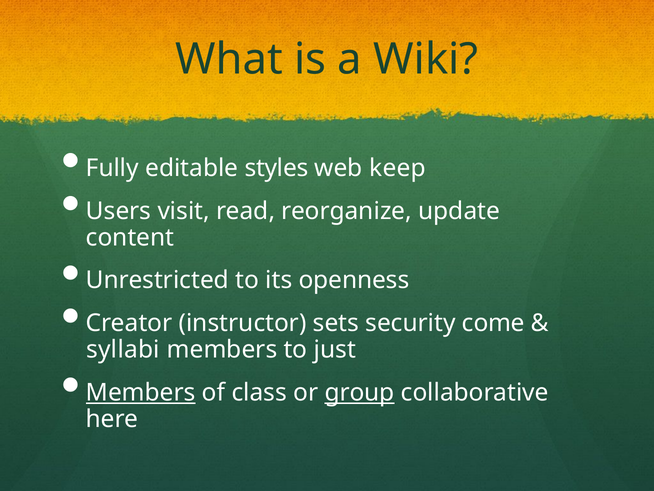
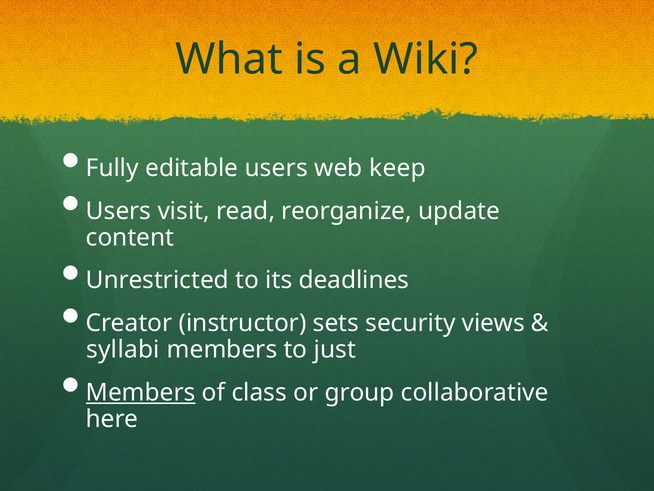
editable styles: styles -> users
openness: openness -> deadlines
come: come -> views
group underline: present -> none
